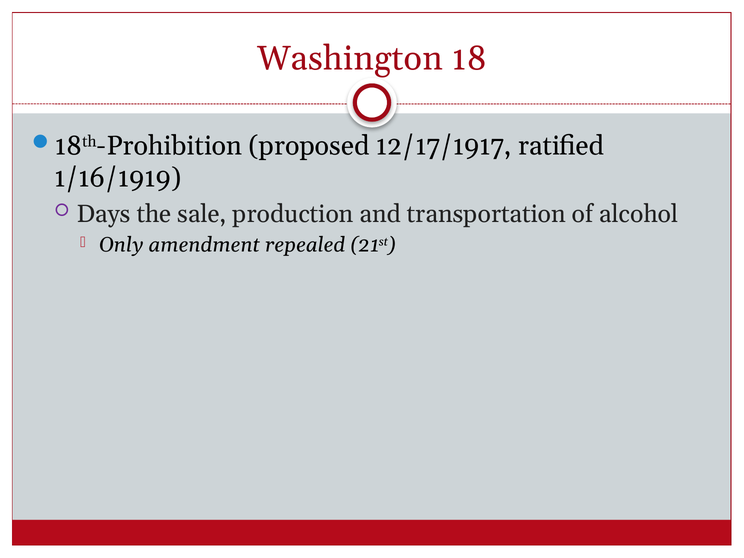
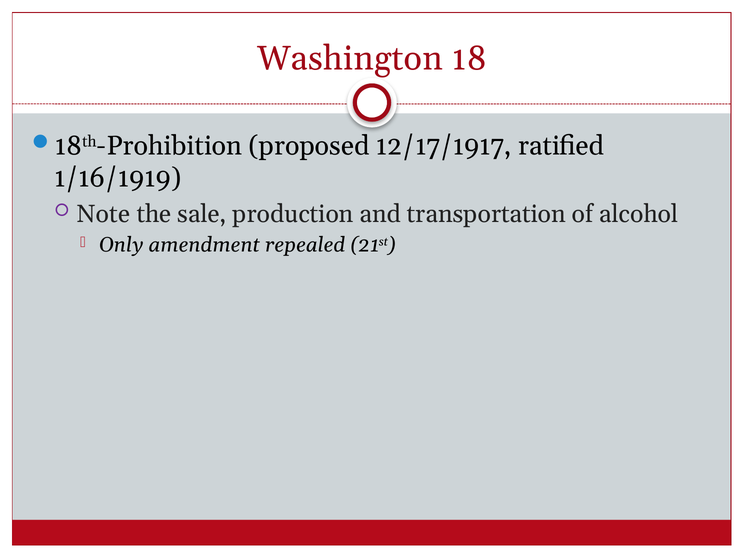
Days: Days -> Note
